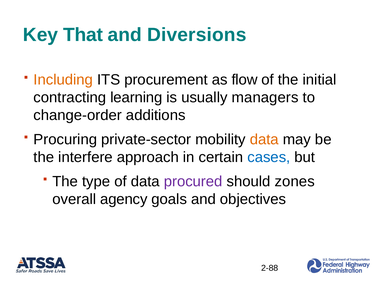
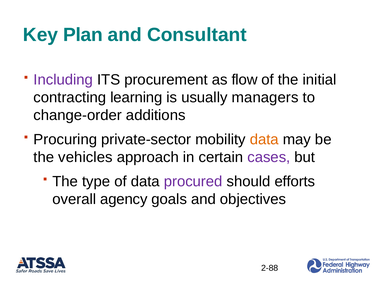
That: That -> Plan
Diversions: Diversions -> Consultant
Including colour: orange -> purple
interfere: interfere -> vehicles
cases colour: blue -> purple
zones: zones -> efforts
